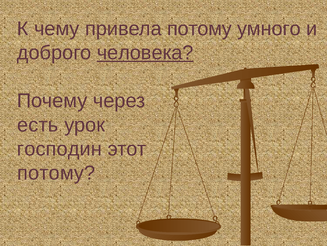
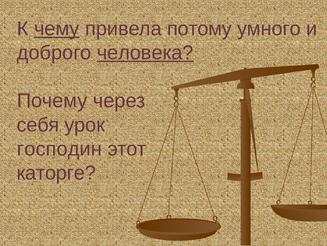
чему underline: none -> present
есть: есть -> себя
потому at (56, 172): потому -> каторге
